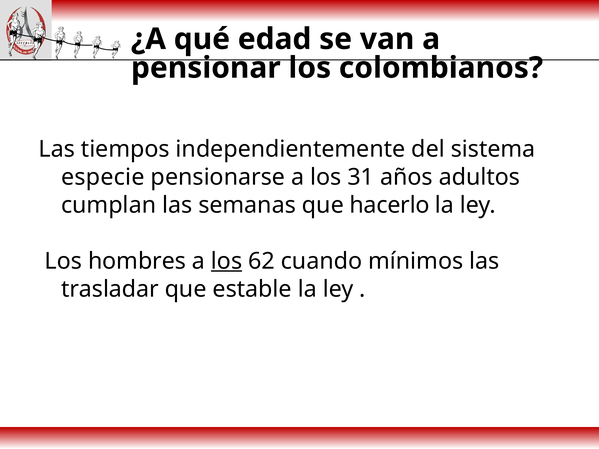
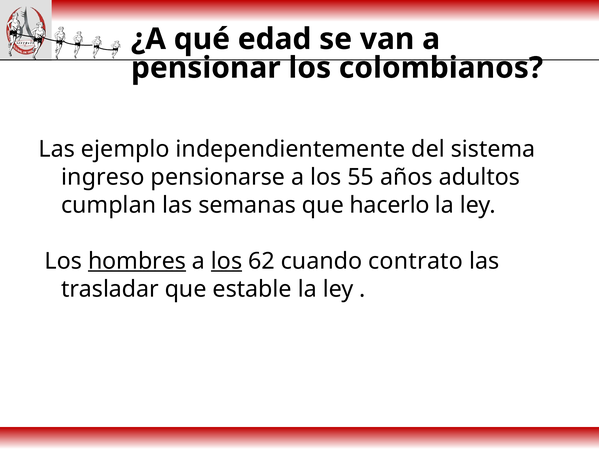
tiempos: tiempos -> ejemplo
especie: especie -> ingreso
31: 31 -> 55
hombres underline: none -> present
mínimos: mínimos -> contrato
